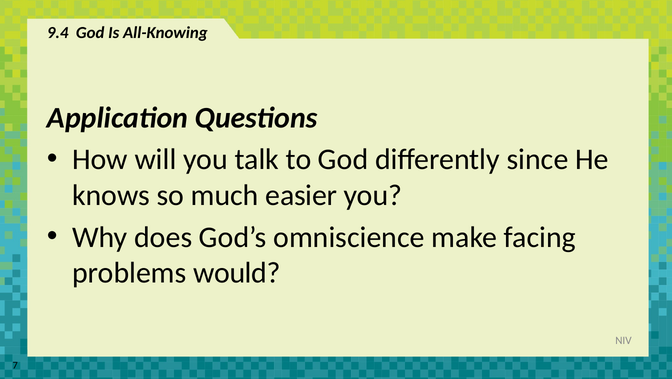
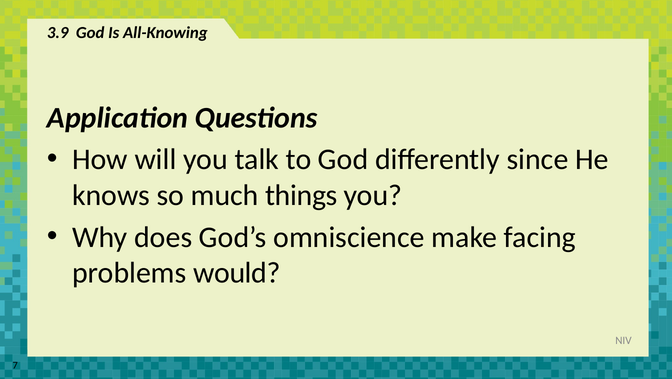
9.4: 9.4 -> 3.9
easier: easier -> things
